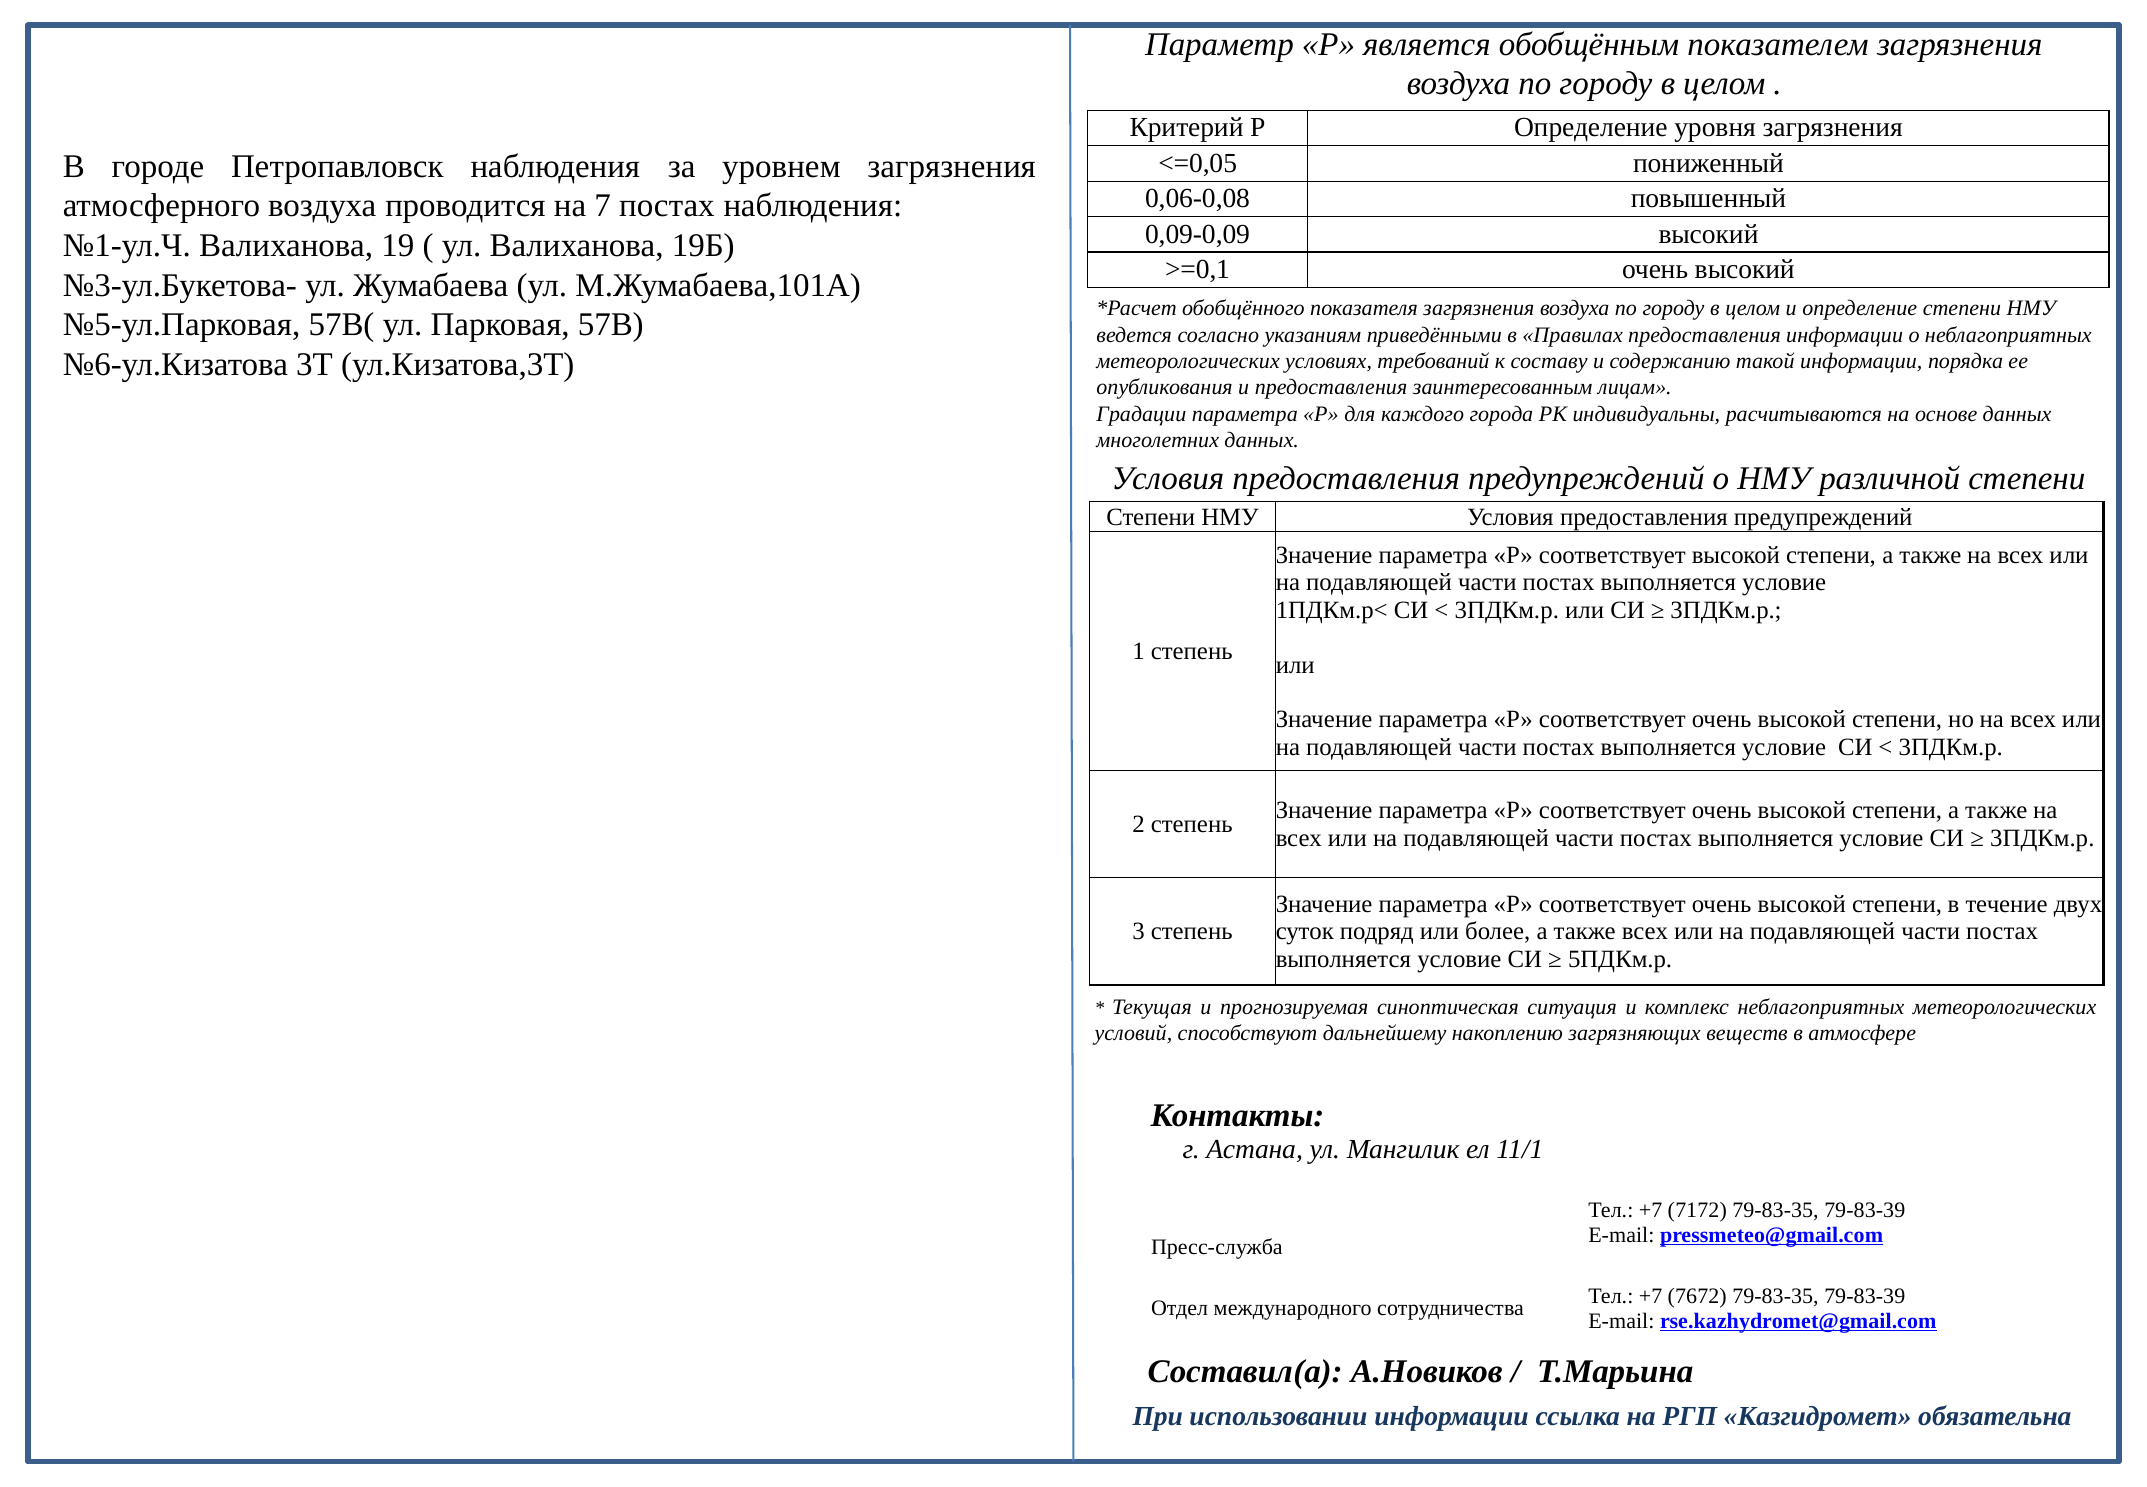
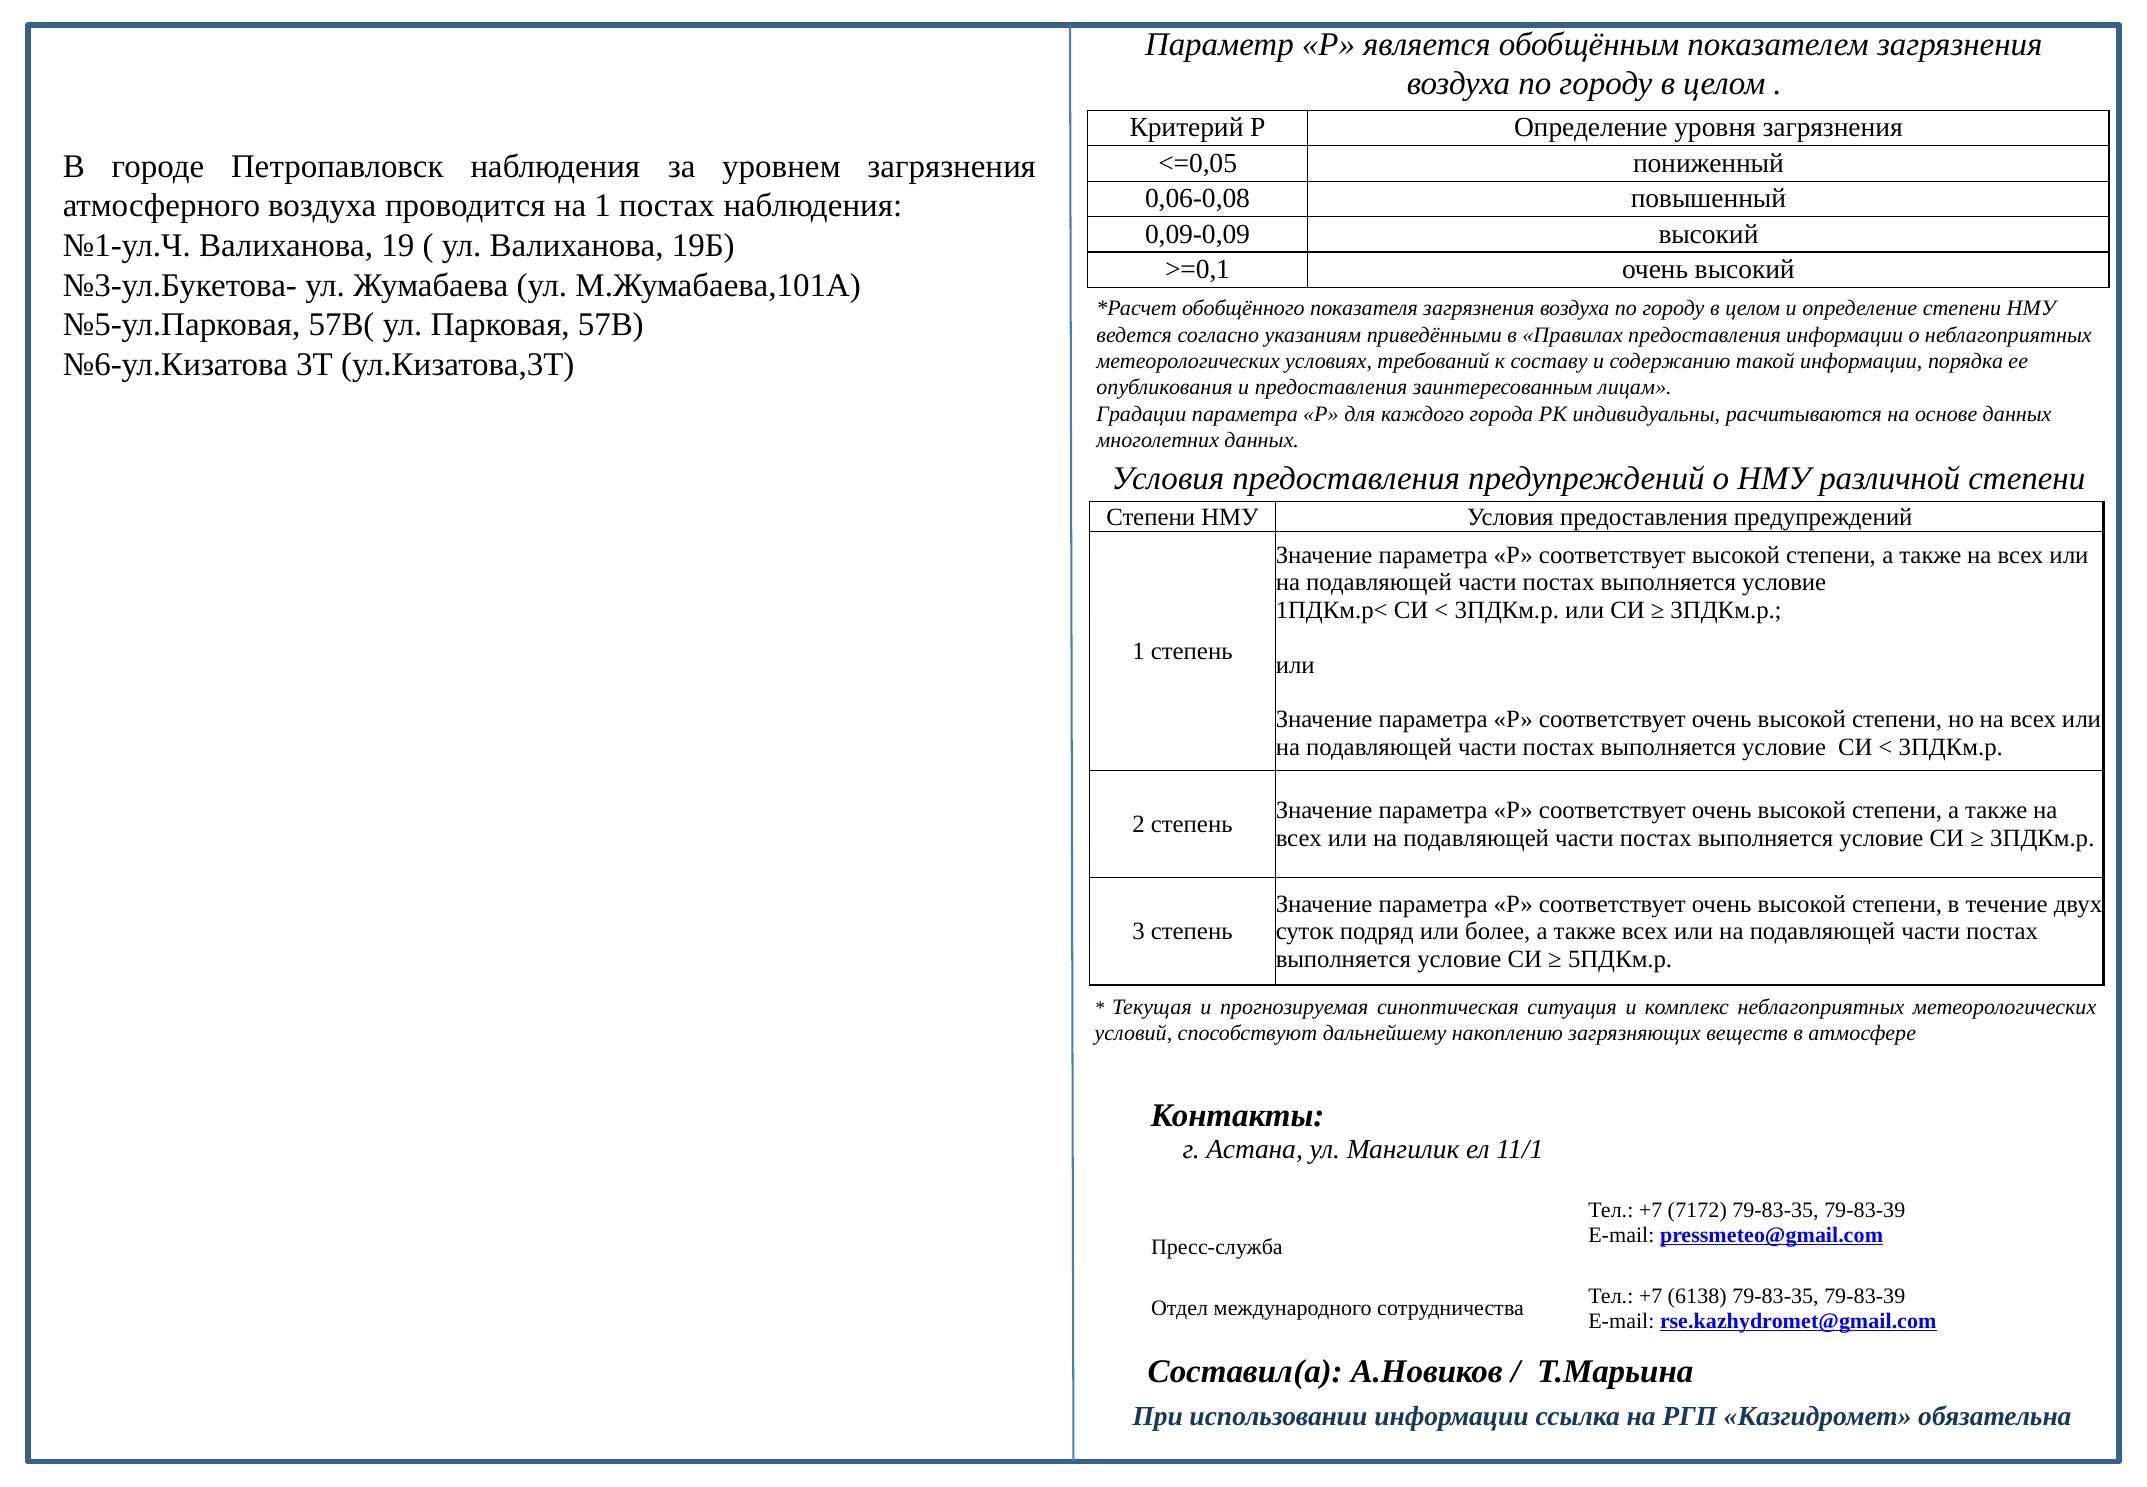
на 7: 7 -> 1
7672: 7672 -> 6138
